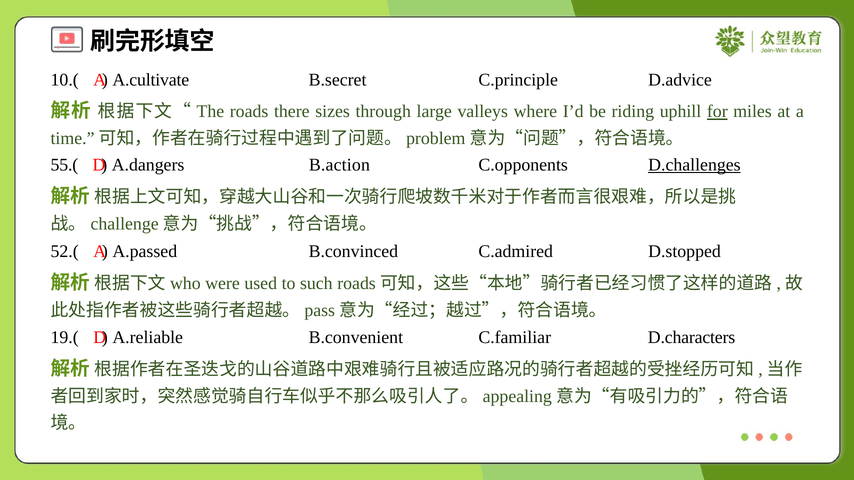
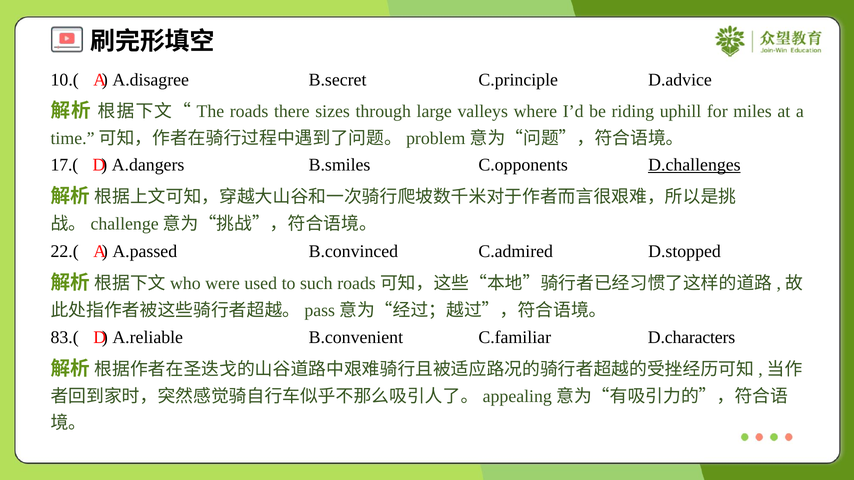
A.cultivate: A.cultivate -> A.disagree
for underline: present -> none
55.(: 55.( -> 17.(
B.action: B.action -> B.smiles
52.(: 52.( -> 22.(
19.(: 19.( -> 83.(
